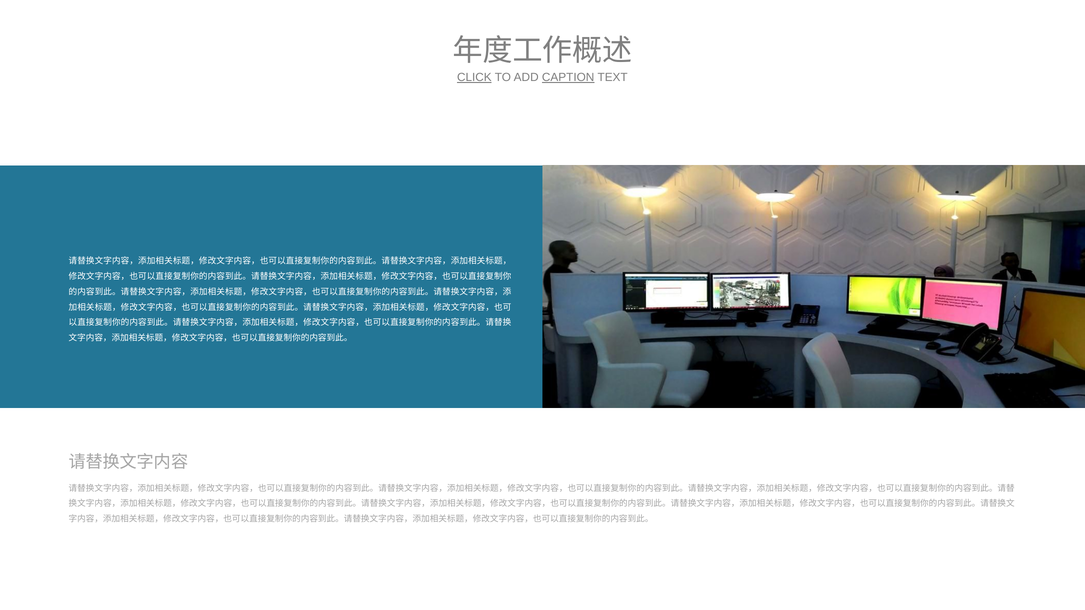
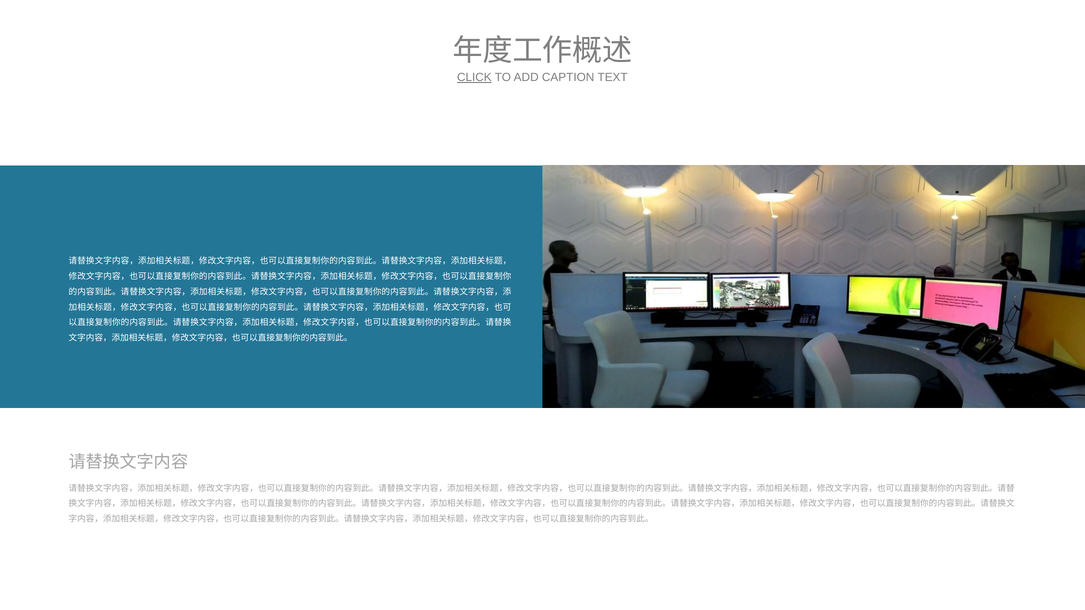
CAPTION underline: present -> none
